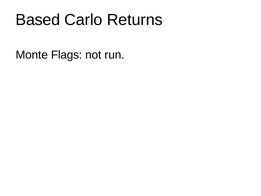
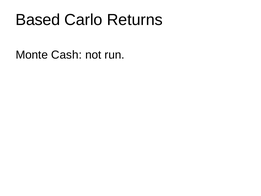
Flags: Flags -> Cash
